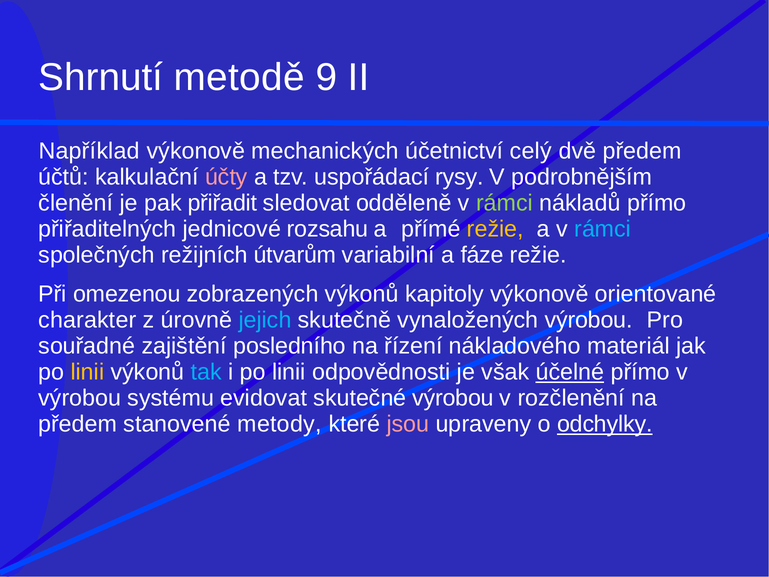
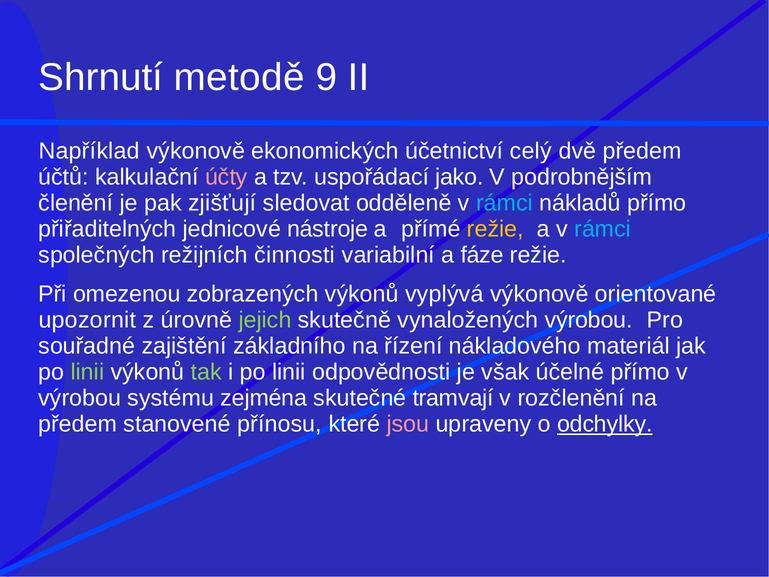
mechanických: mechanických -> ekonomických
rysy: rysy -> jako
přiřadit: přiřadit -> zjišťují
rámci at (504, 203) colour: light green -> light blue
rozsahu: rozsahu -> nástroje
útvarům: útvarům -> činnosti
kapitoly: kapitoly -> vyplývá
charakter: charakter -> upozornit
jejich colour: light blue -> light green
posledního: posledního -> základního
linii at (87, 372) colour: yellow -> light green
tak colour: light blue -> light green
účelné underline: present -> none
evidovat: evidovat -> zejména
skutečné výrobou: výrobou -> tramvají
metody: metody -> přínosu
